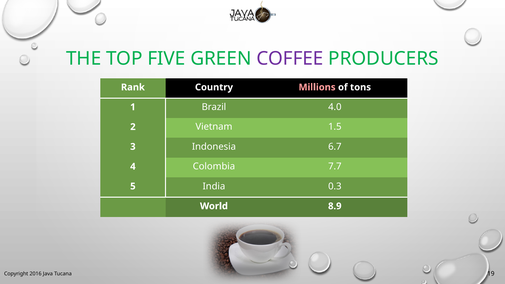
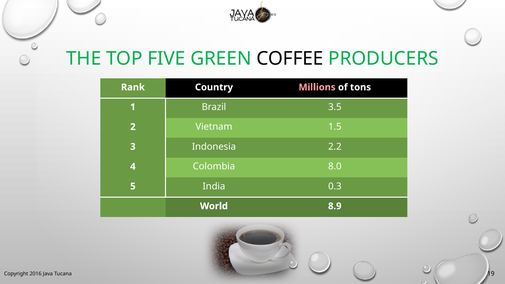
COFFEE colour: purple -> black
4.0: 4.0 -> 3.5
6.7: 6.7 -> 2.2
7.7: 7.7 -> 8.0
